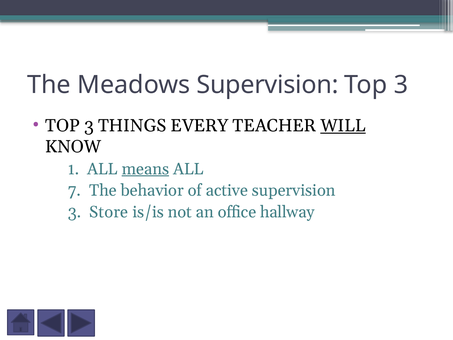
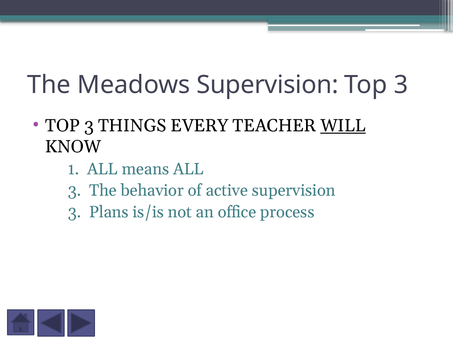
means underline: present -> none
7 at (75, 190): 7 -> 3
Store: Store -> Plans
hallway: hallway -> process
